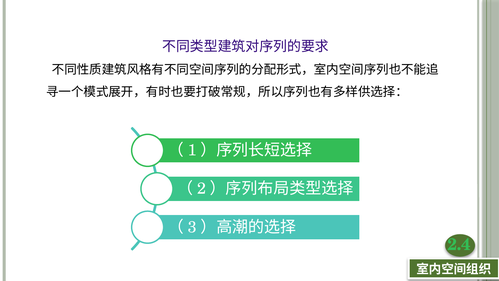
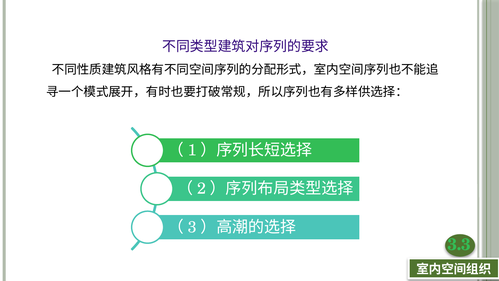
2.4: 2.4 -> 3.3
